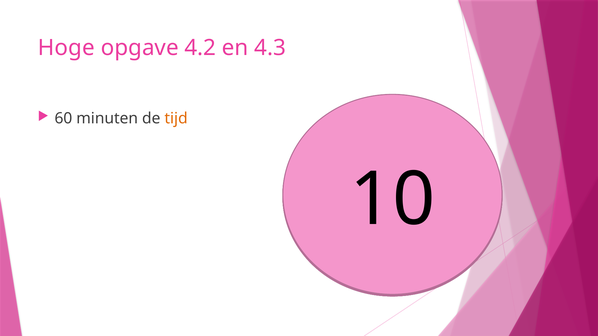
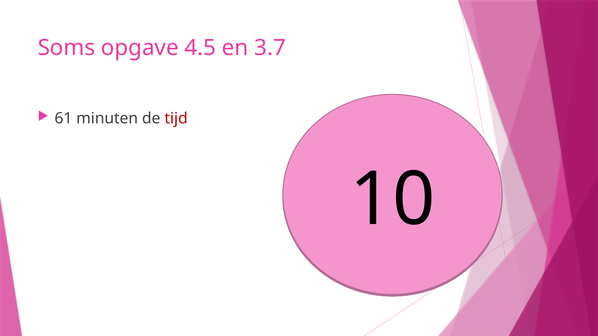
Hoge: Hoge -> Soms
4.2: 4.2 -> 4.5
4.3: 4.3 -> 3.7
60: 60 -> 61
tijd colour: orange -> red
